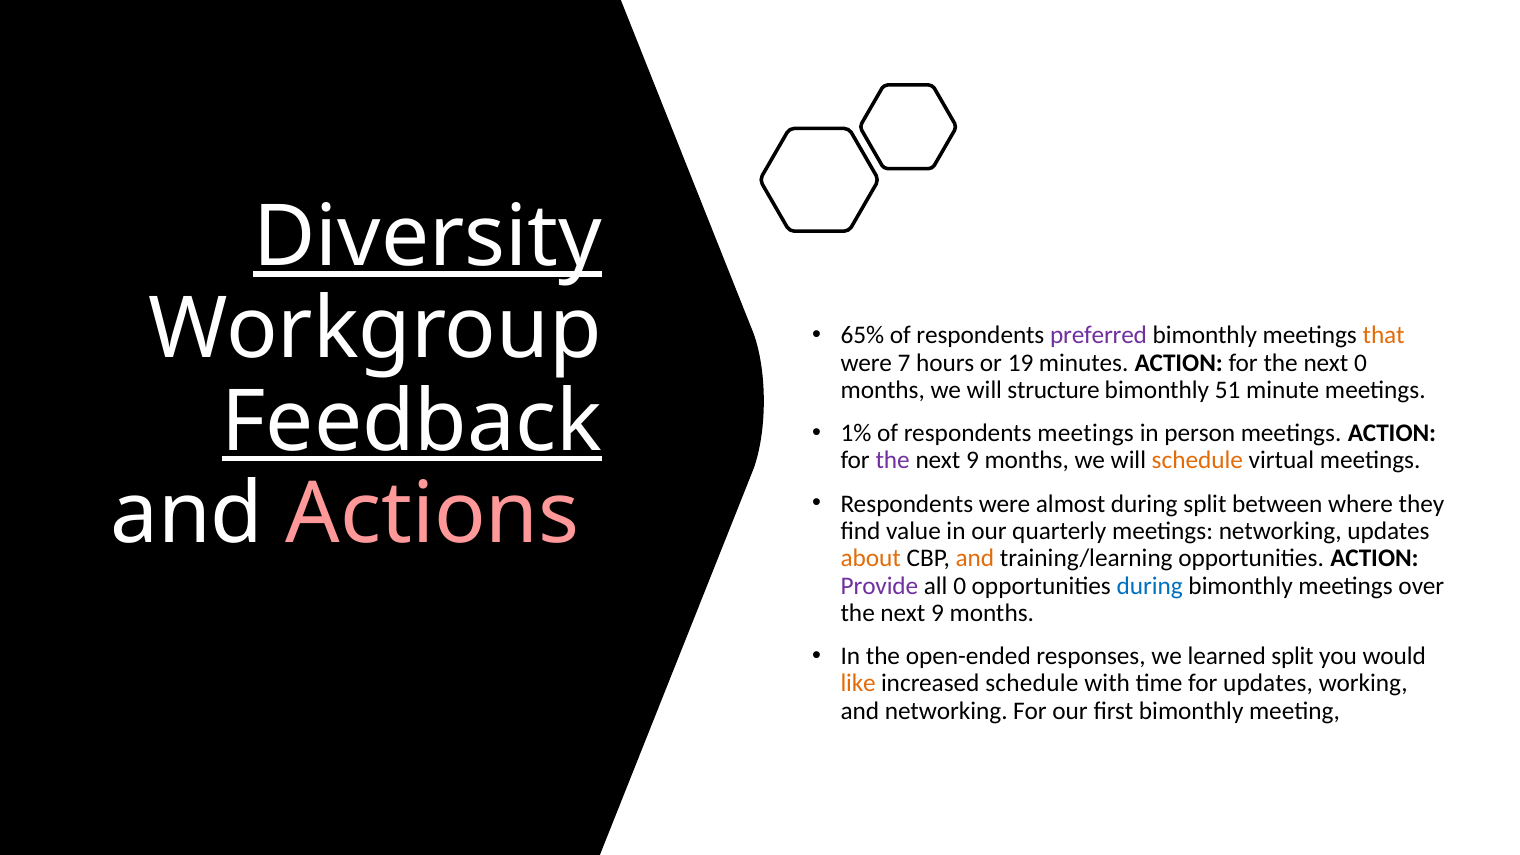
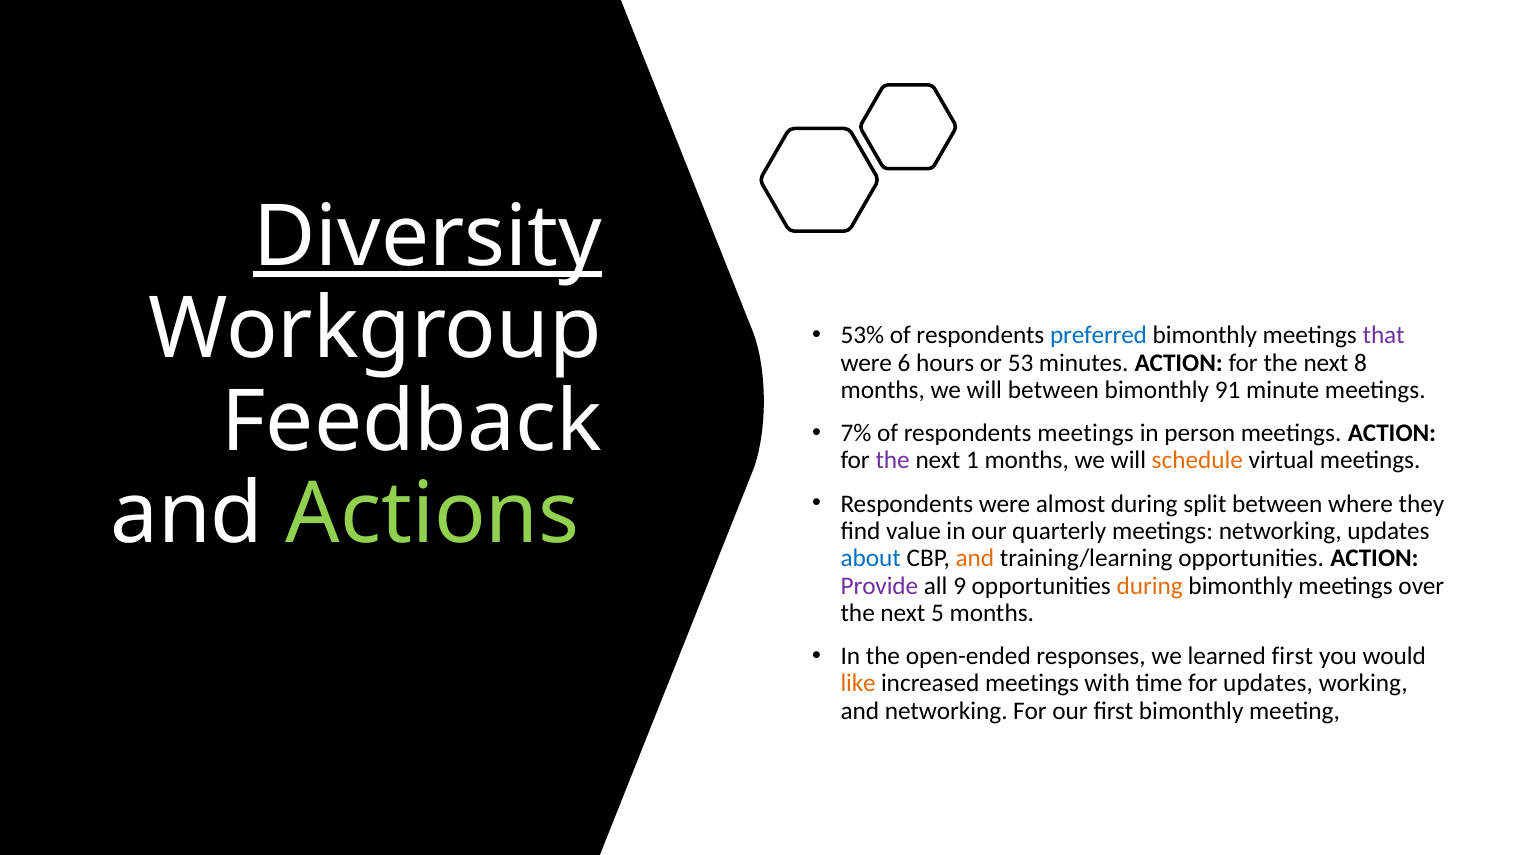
65%: 65% -> 53%
preferred colour: purple -> blue
that colour: orange -> purple
7: 7 -> 6
19: 19 -> 53
next 0: 0 -> 8
will structure: structure -> between
51: 51 -> 91
Feedback underline: present -> none
1%: 1% -> 7%
9 at (972, 461): 9 -> 1
Actions colour: pink -> light green
about colour: orange -> blue
all 0: 0 -> 9
during at (1150, 586) colour: blue -> orange
9 at (938, 613): 9 -> 5
learned split: split -> first
increased schedule: schedule -> meetings
